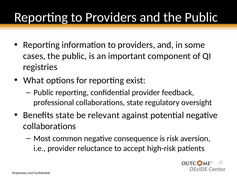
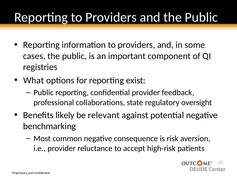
Benefits state: state -> likely
collaborations at (50, 126): collaborations -> benchmarking
